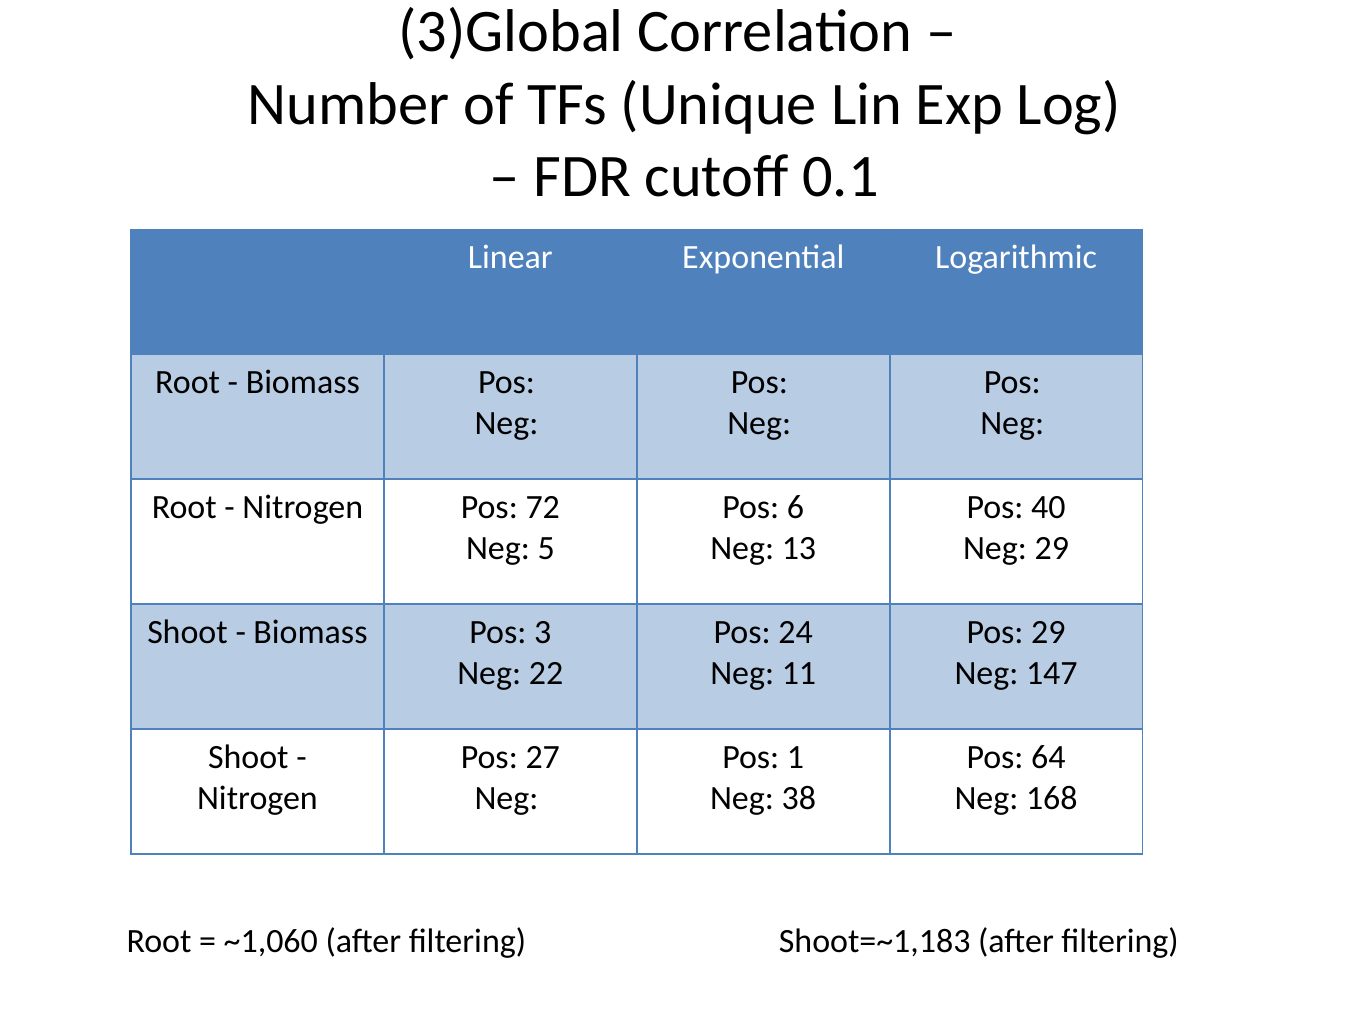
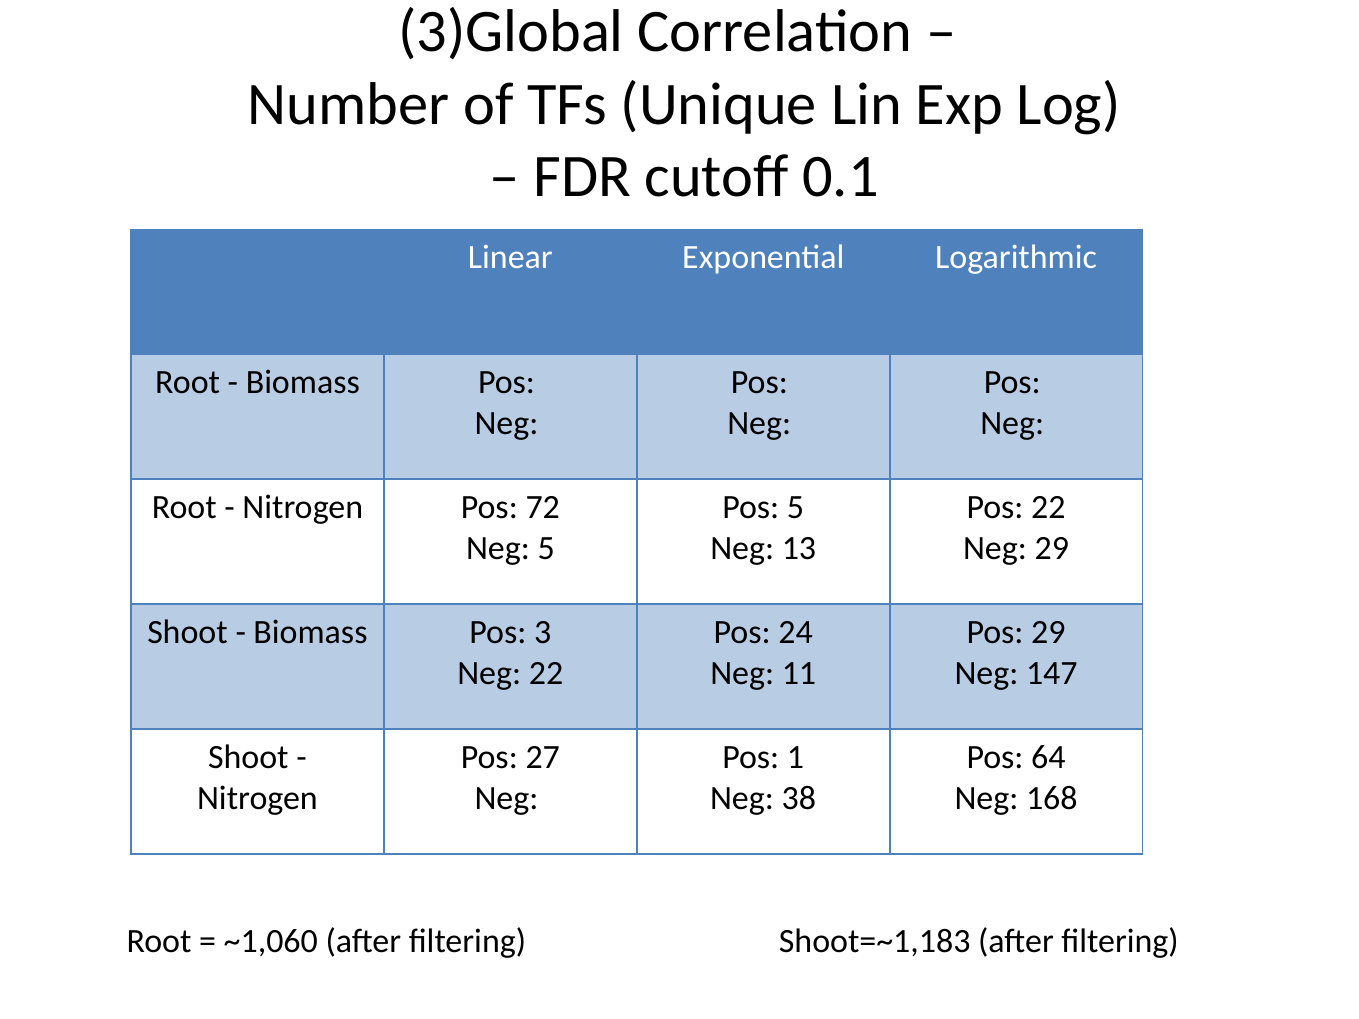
Pos 6: 6 -> 5
Pos 40: 40 -> 22
